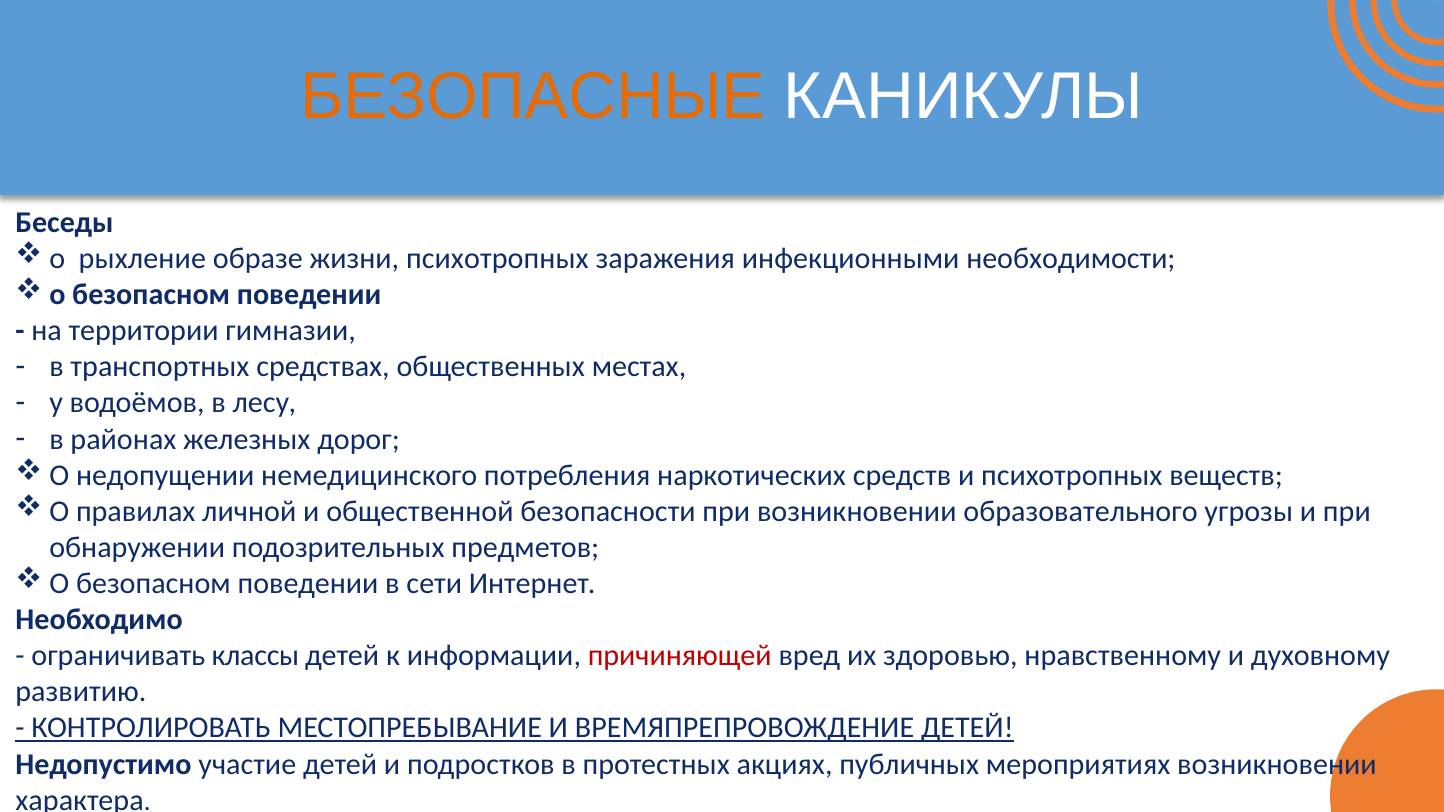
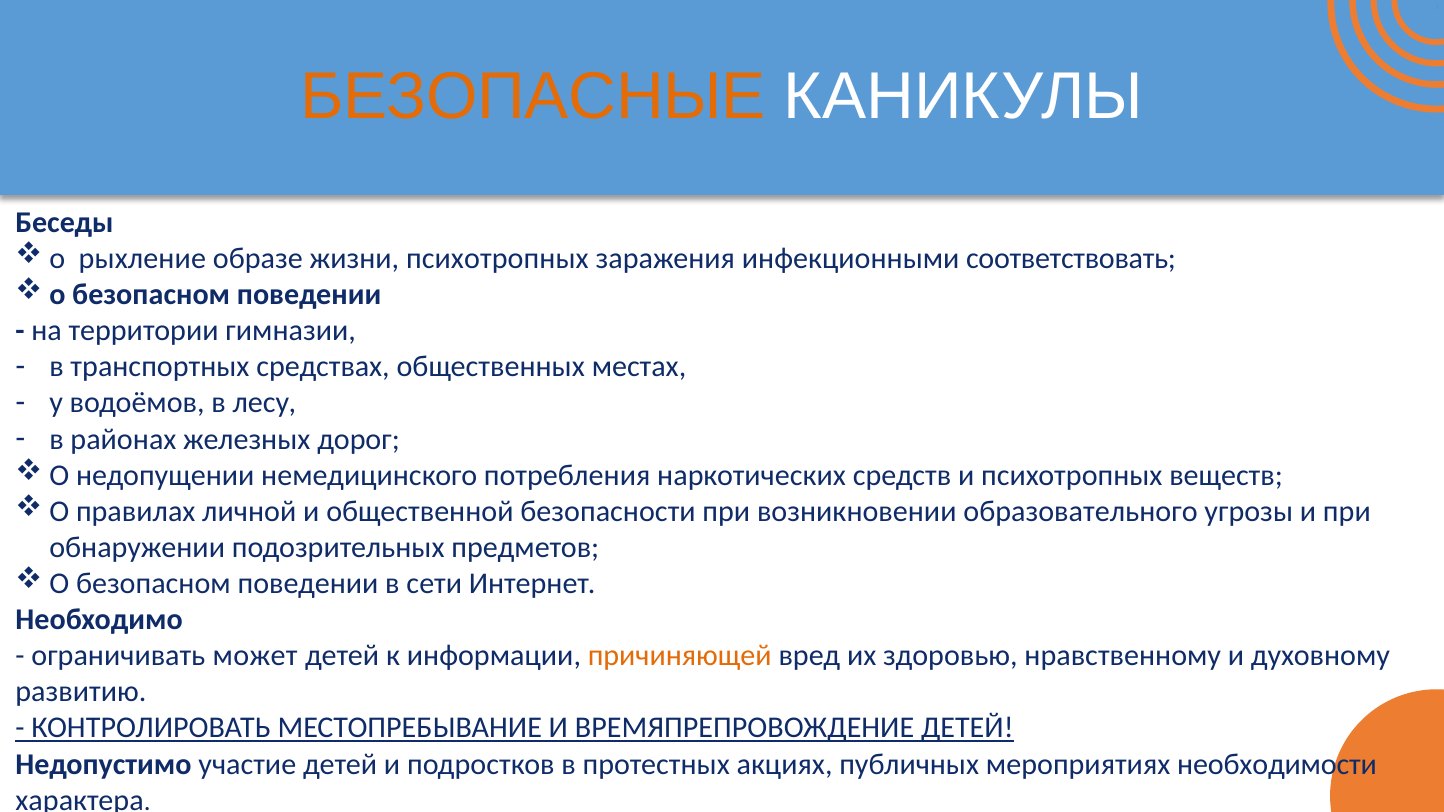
необходимости: необходимости -> соответствовать
классы: классы -> может
причиняющей colour: red -> orange
мероприятиях возникновении: возникновении -> необходимости
